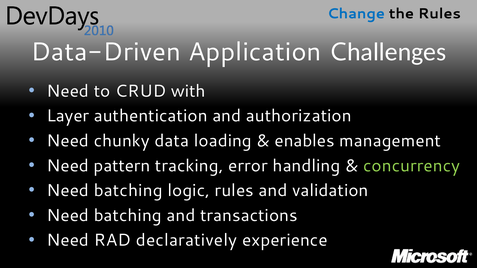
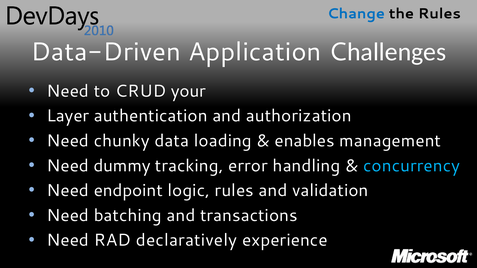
with: with -> your
pattern: pattern -> dummy
concurrency colour: light green -> light blue
batching at (128, 191): batching -> endpoint
